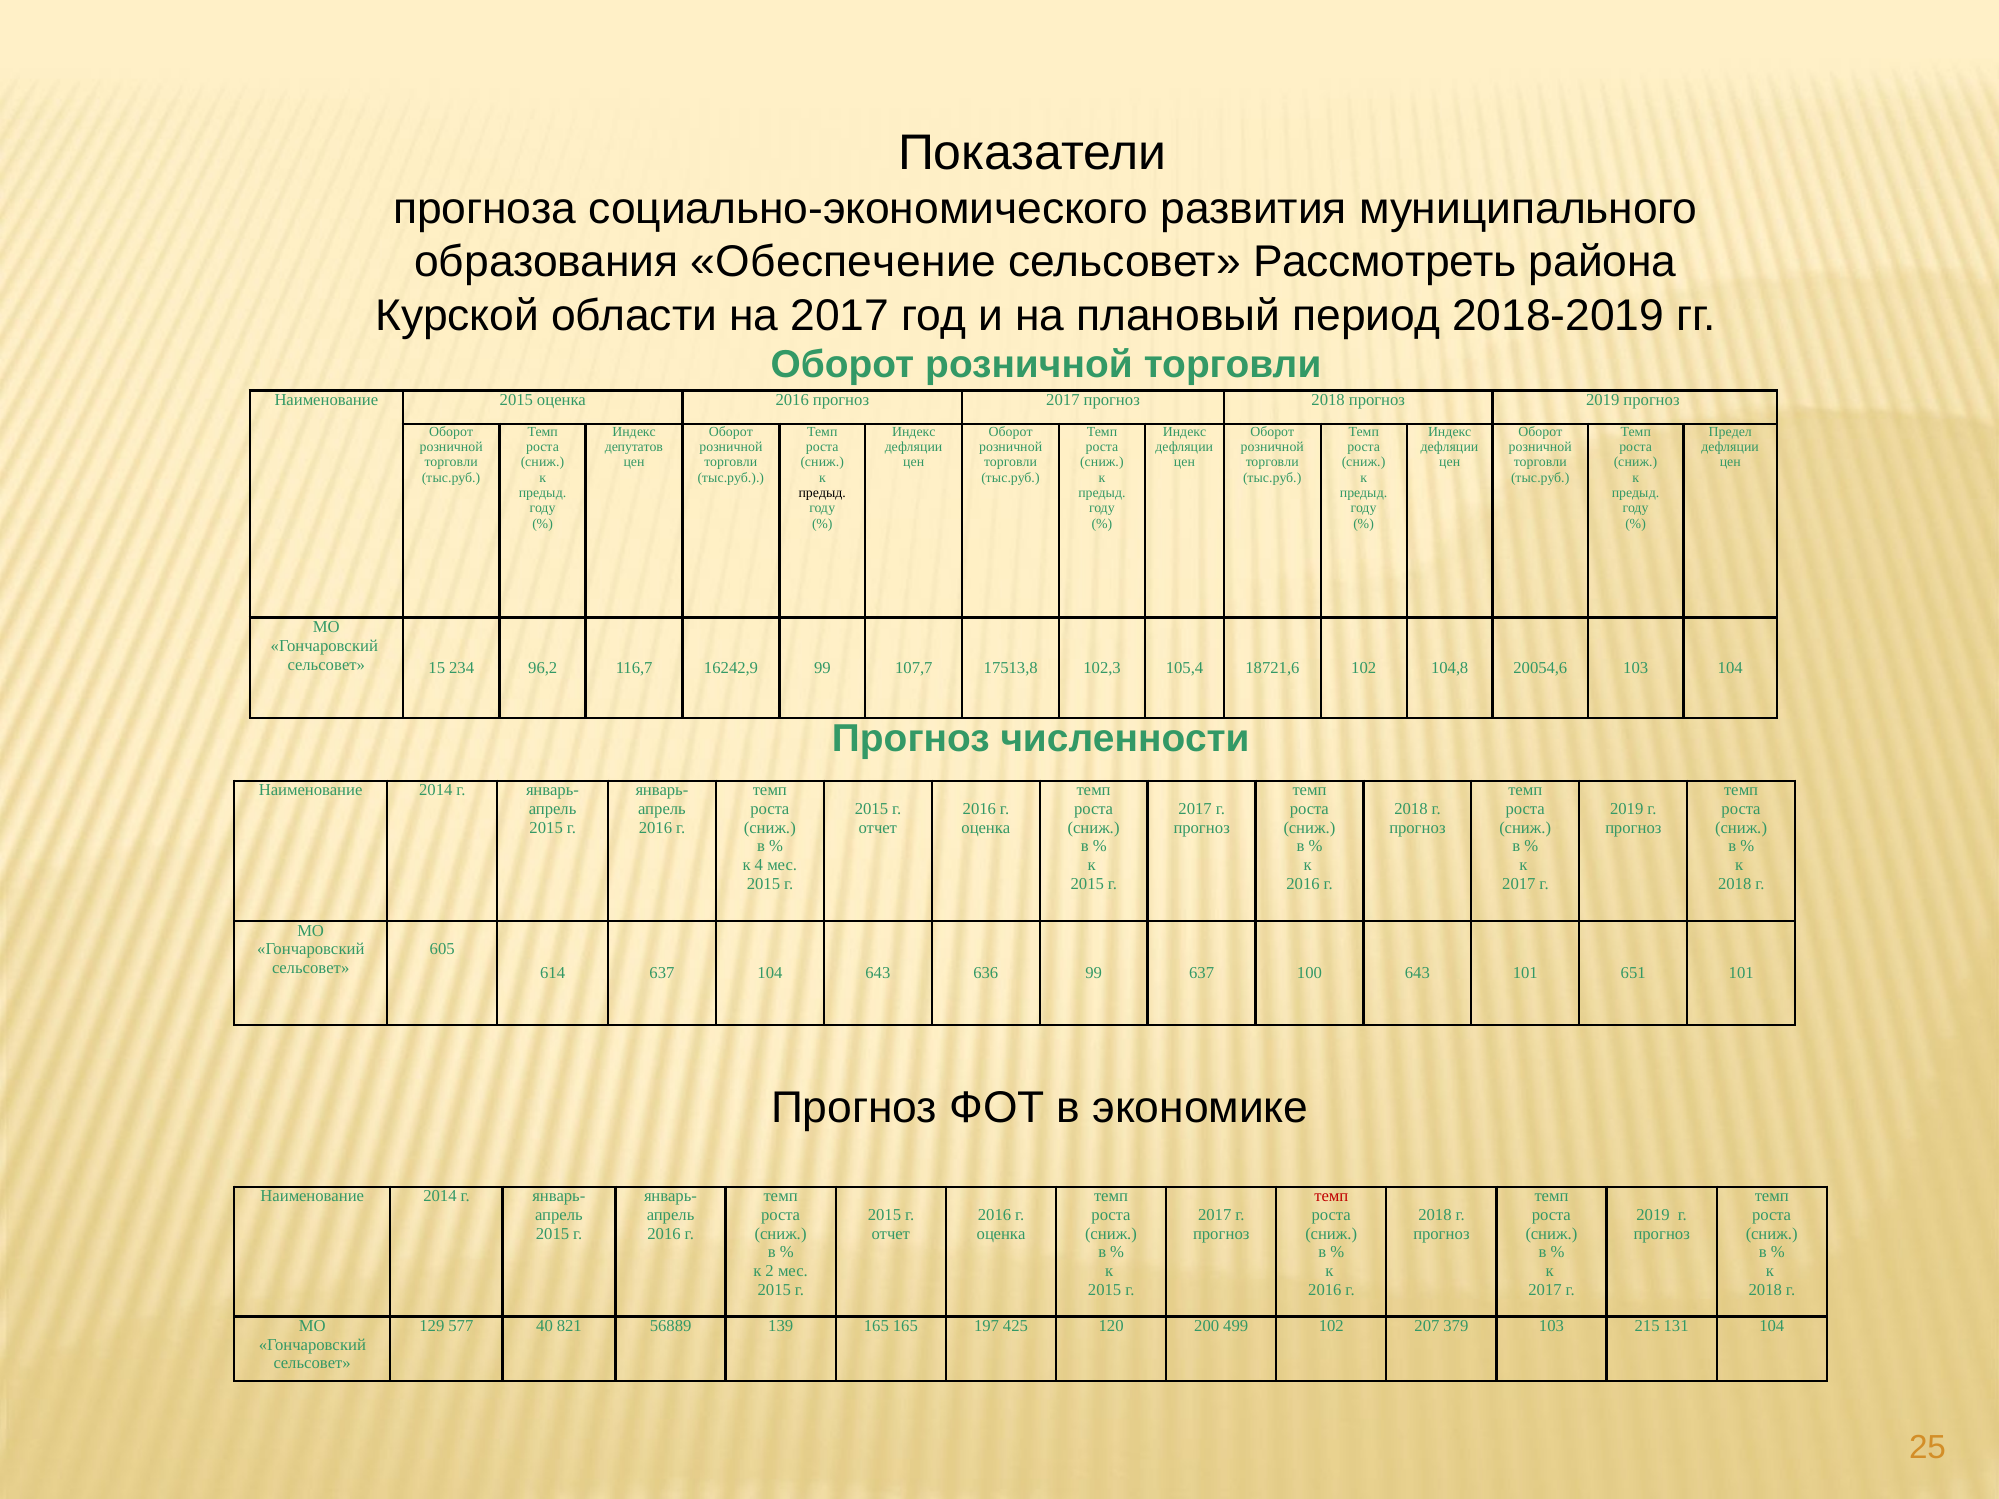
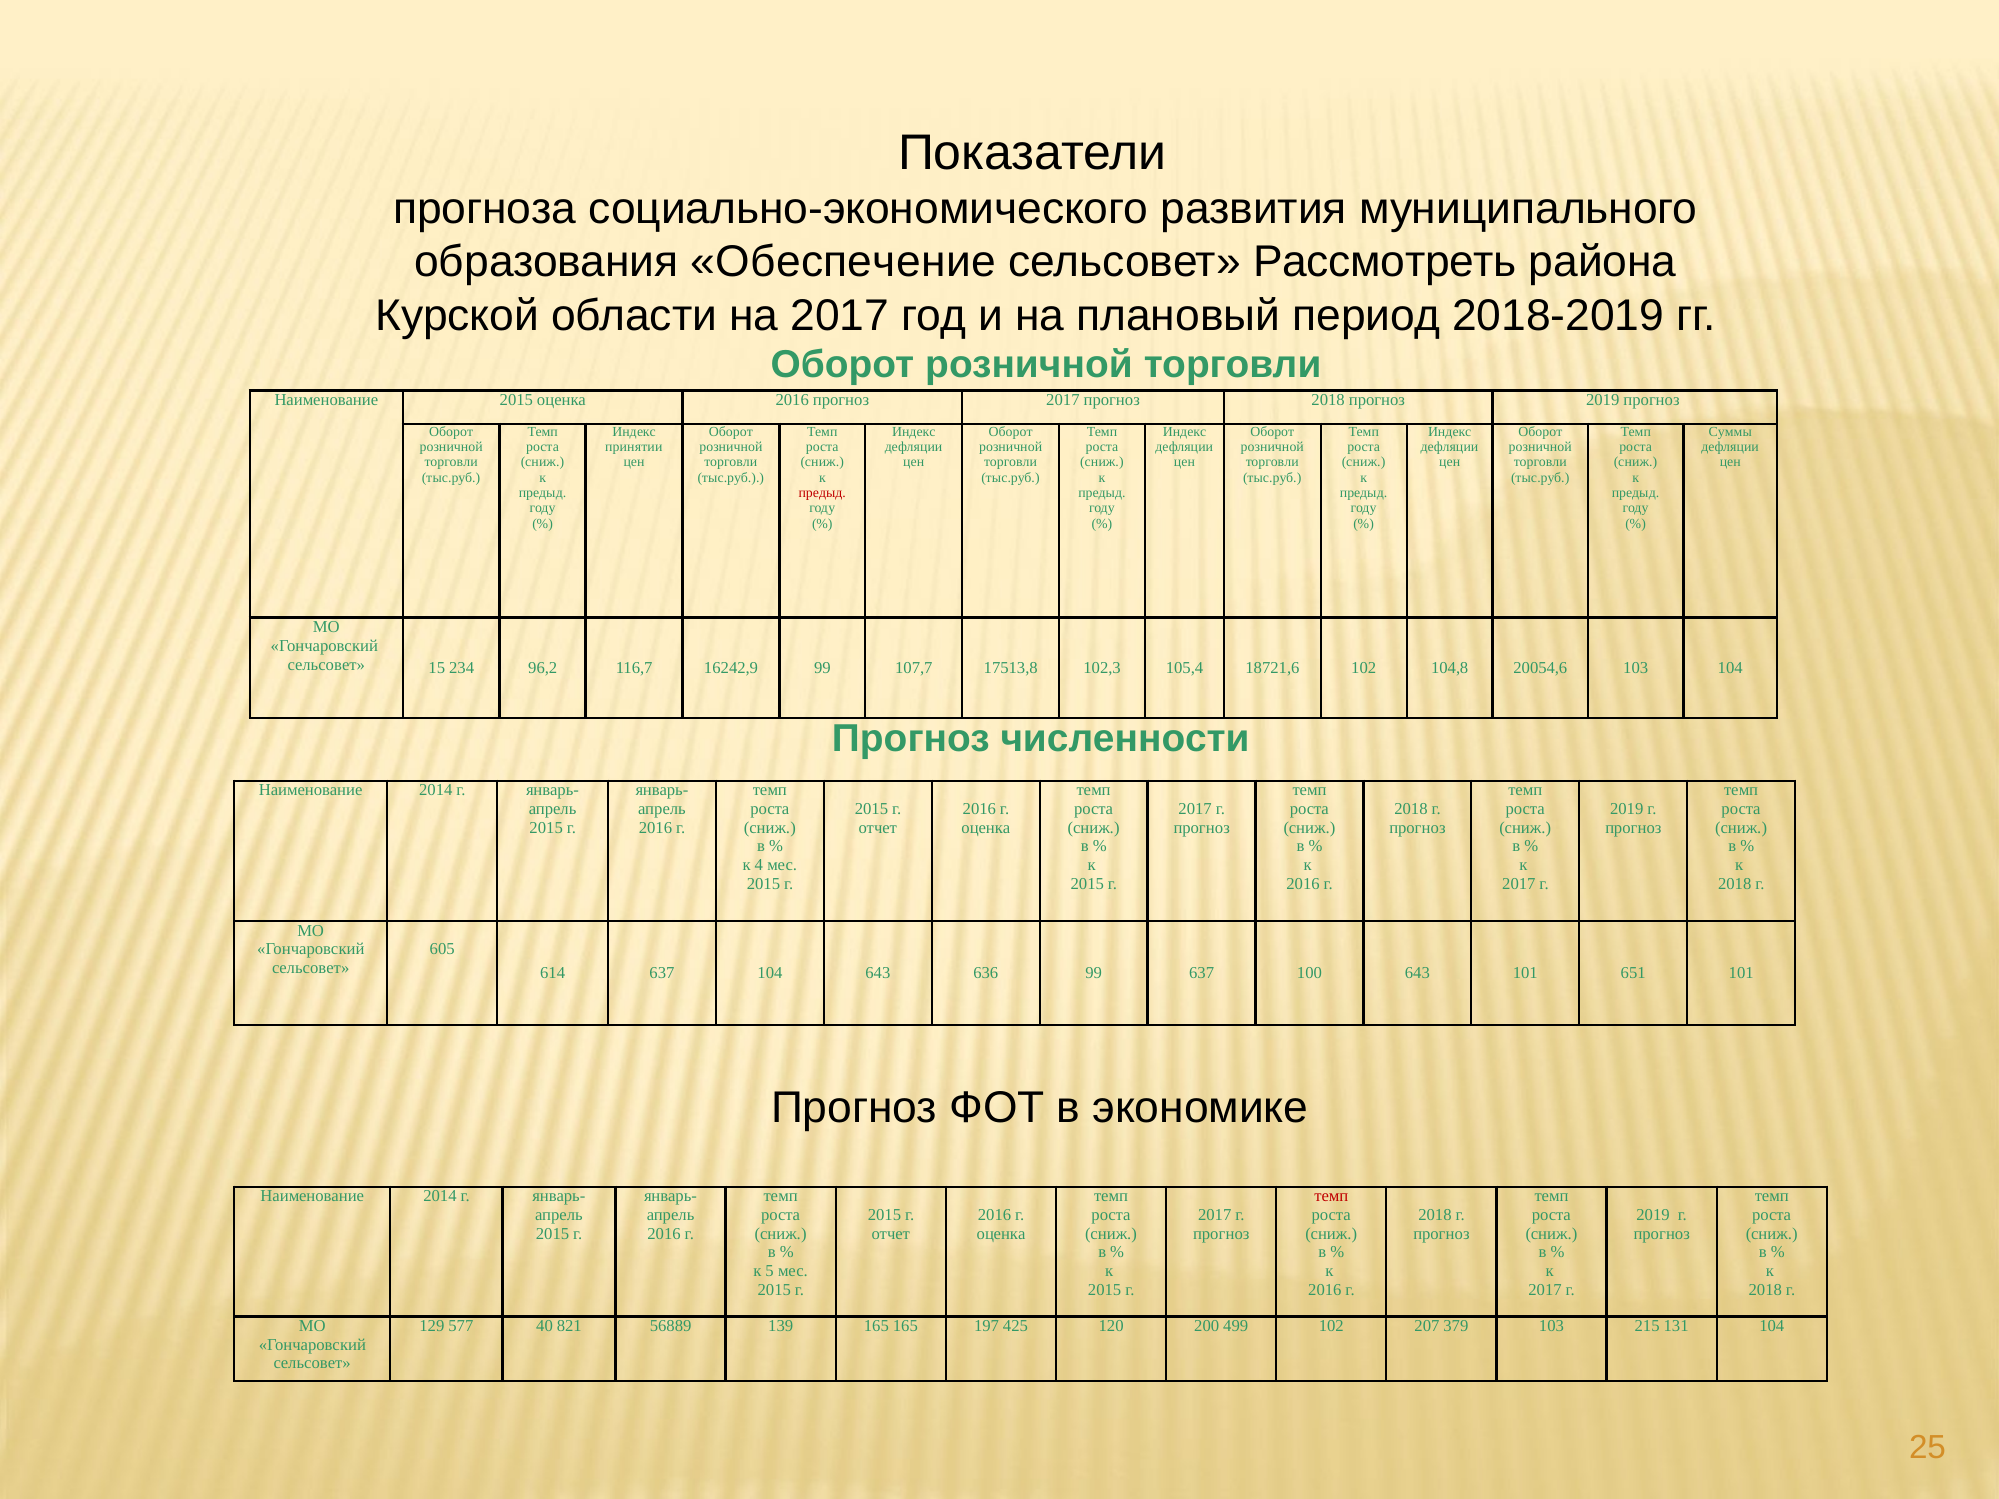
Предел: Предел -> Суммы
депутатов: депутатов -> принятии
предыд at (822, 493) colour: black -> red
2: 2 -> 5
